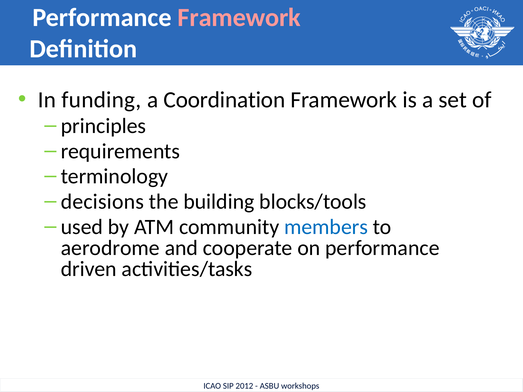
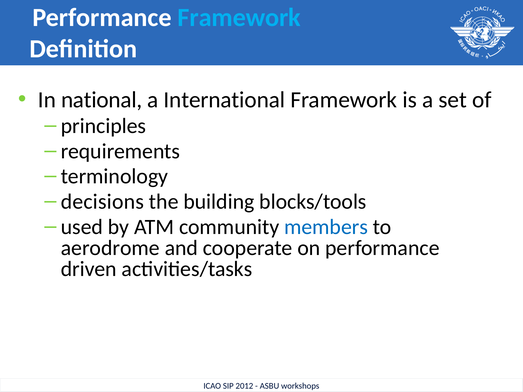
Framework at (239, 18) colour: pink -> light blue
funding: funding -> national
Coordination: Coordination -> International
